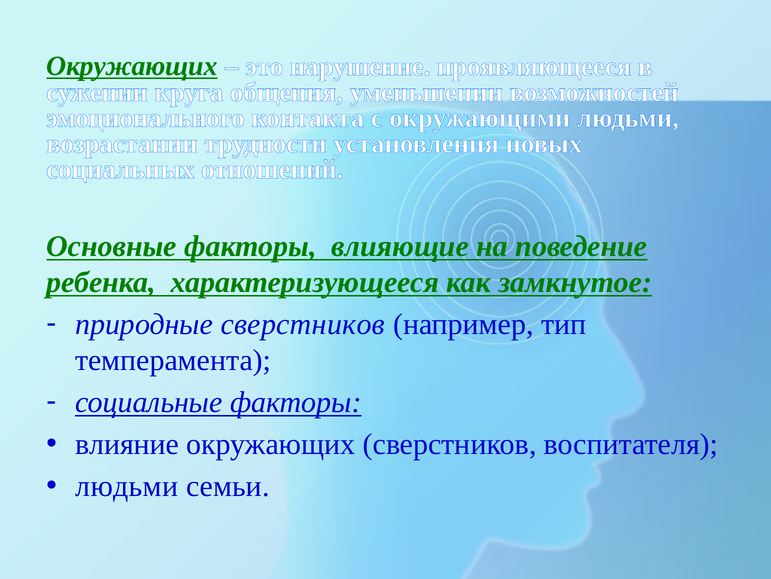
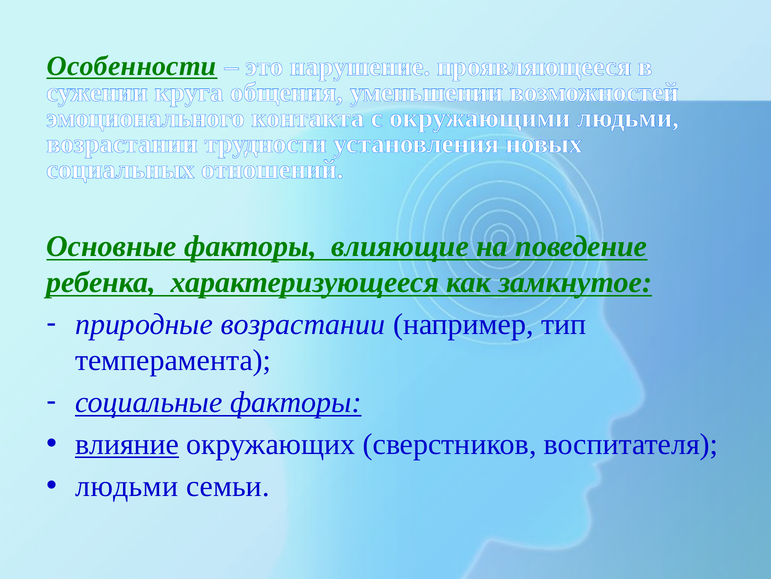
Окружающих at (132, 66): Окружающих -> Особенности
природные сверстников: сверстников -> возрастании
влияние underline: none -> present
